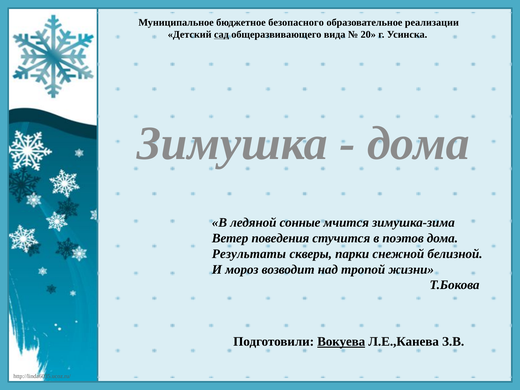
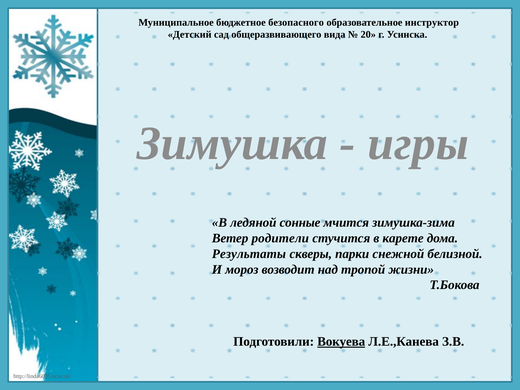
реализации: реализации -> инструктор
сад underline: present -> none
дома at (418, 144): дома -> игры
поведения: поведения -> родители
поэтов: поэтов -> карете
